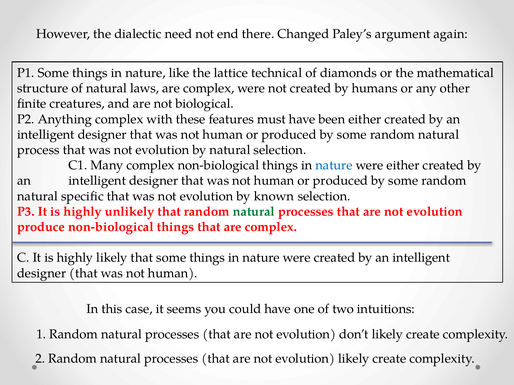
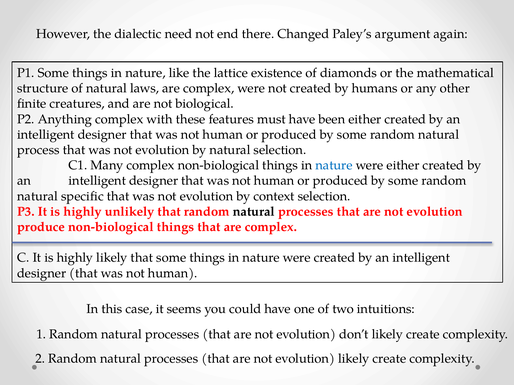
technical: technical -> existence
known: known -> context
natural at (254, 212) colour: green -> black
